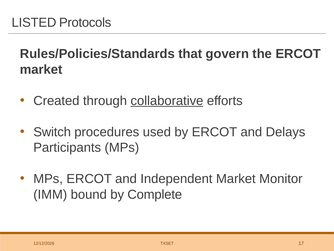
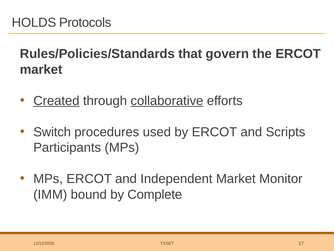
LISTED: LISTED -> HOLDS
Created underline: none -> present
Delays: Delays -> Scripts
